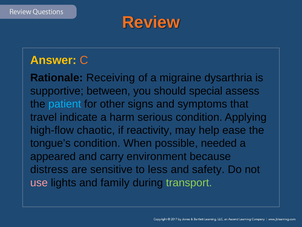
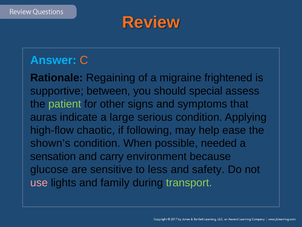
Answer colour: yellow -> light blue
Receiving: Receiving -> Regaining
dysarthria: dysarthria -> frightened
patient colour: light blue -> light green
travel: travel -> auras
harm: harm -> large
reactivity: reactivity -> following
tongue’s: tongue’s -> shown’s
appeared: appeared -> sensation
distress: distress -> glucose
